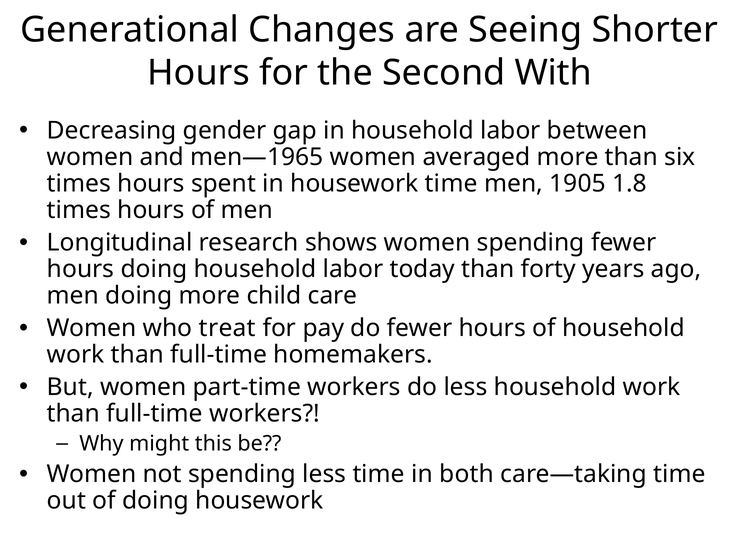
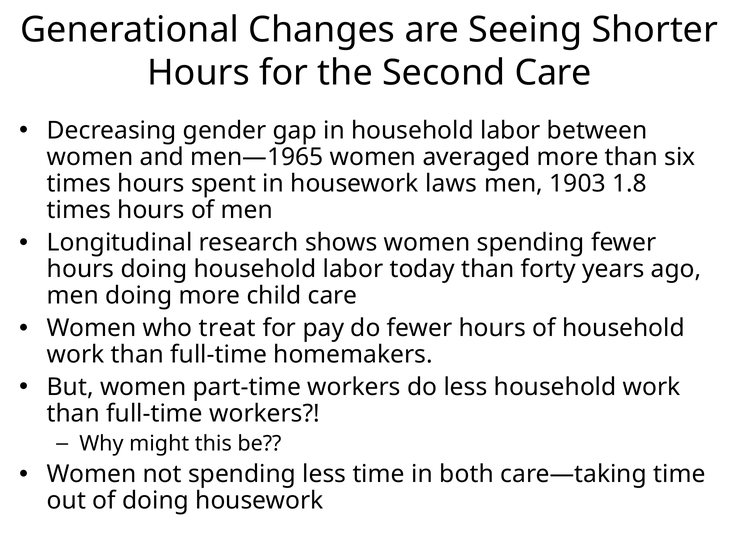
Second With: With -> Care
housework time: time -> laws
1905: 1905 -> 1903
